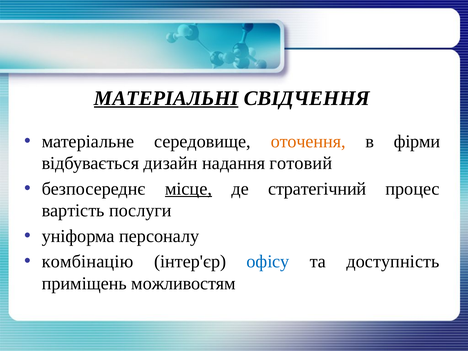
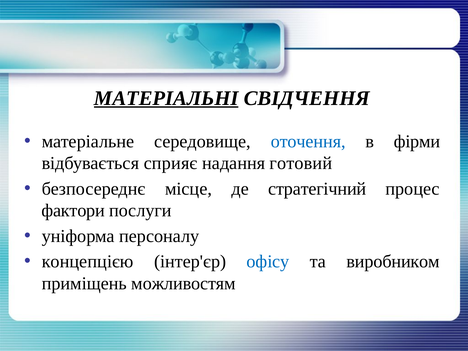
оточення colour: orange -> blue
дизайн: дизайн -> сприяє
місце underline: present -> none
вартість: вартість -> фактори
комбінацію: комбінацію -> концепцією
доступність: доступність -> виробником
